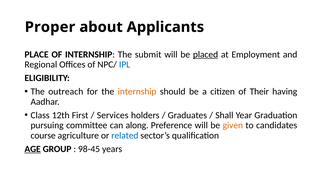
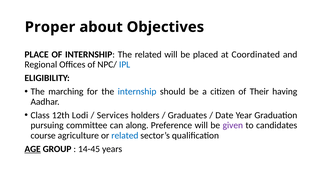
Applicants: Applicants -> Objectives
The submit: submit -> related
placed underline: present -> none
Employment: Employment -> Coordinated
outreach: outreach -> marching
internship at (137, 92) colour: orange -> blue
First: First -> Lodi
Shall: Shall -> Date
given colour: orange -> purple
98-45: 98-45 -> 14-45
